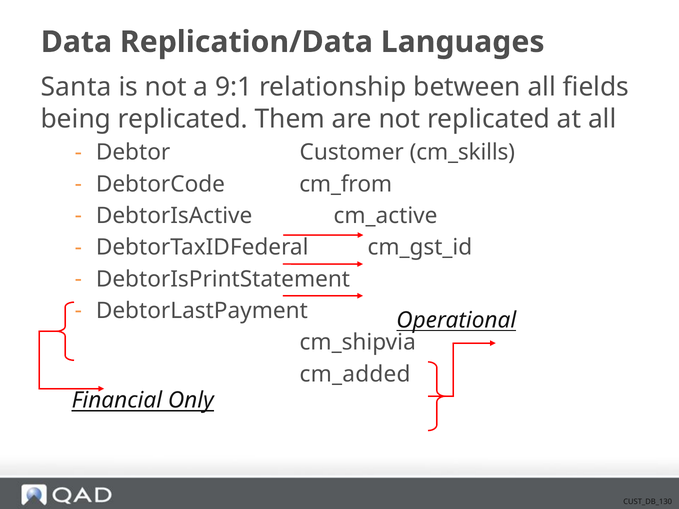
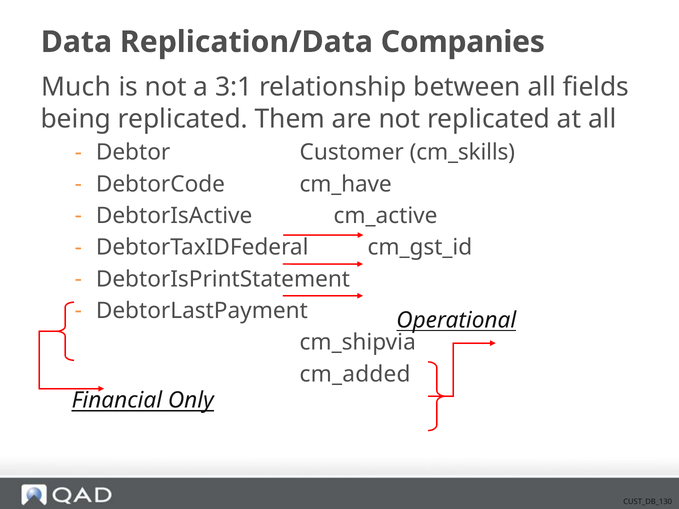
Languages: Languages -> Companies
Santa: Santa -> Much
9:1: 9:1 -> 3:1
cm_from: cm_from -> cm_have
